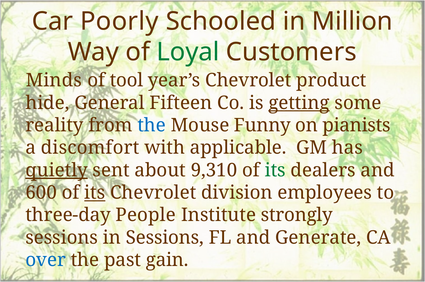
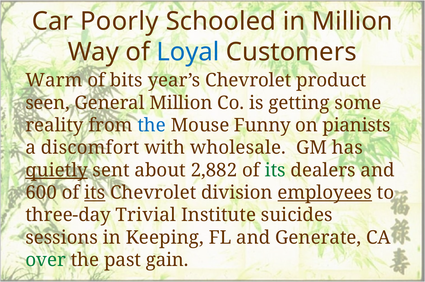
Loyal colour: green -> blue
Minds: Minds -> Warm
tool: tool -> bits
hide: hide -> seen
General Fifteen: Fifteen -> Million
getting underline: present -> none
applicable: applicable -> wholesale
9,310: 9,310 -> 2,882
employees underline: none -> present
People: People -> Trivial
strongly: strongly -> suicides
in Sessions: Sessions -> Keeping
over colour: blue -> green
